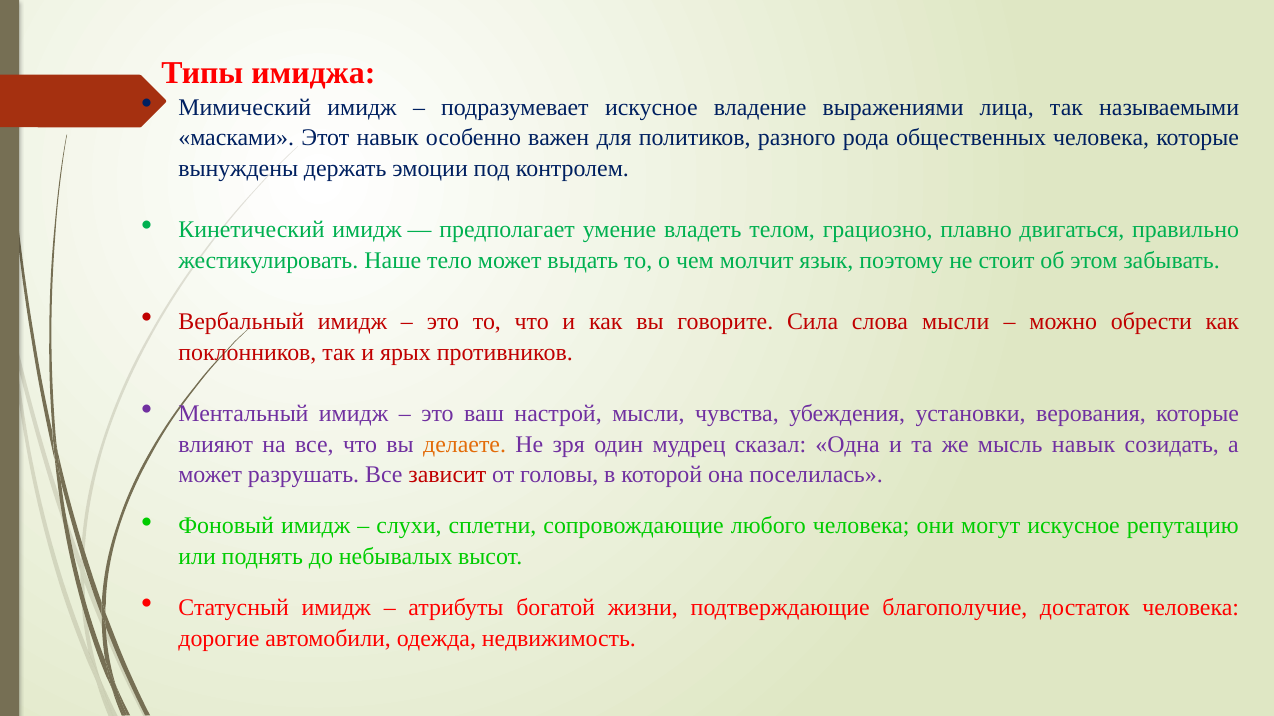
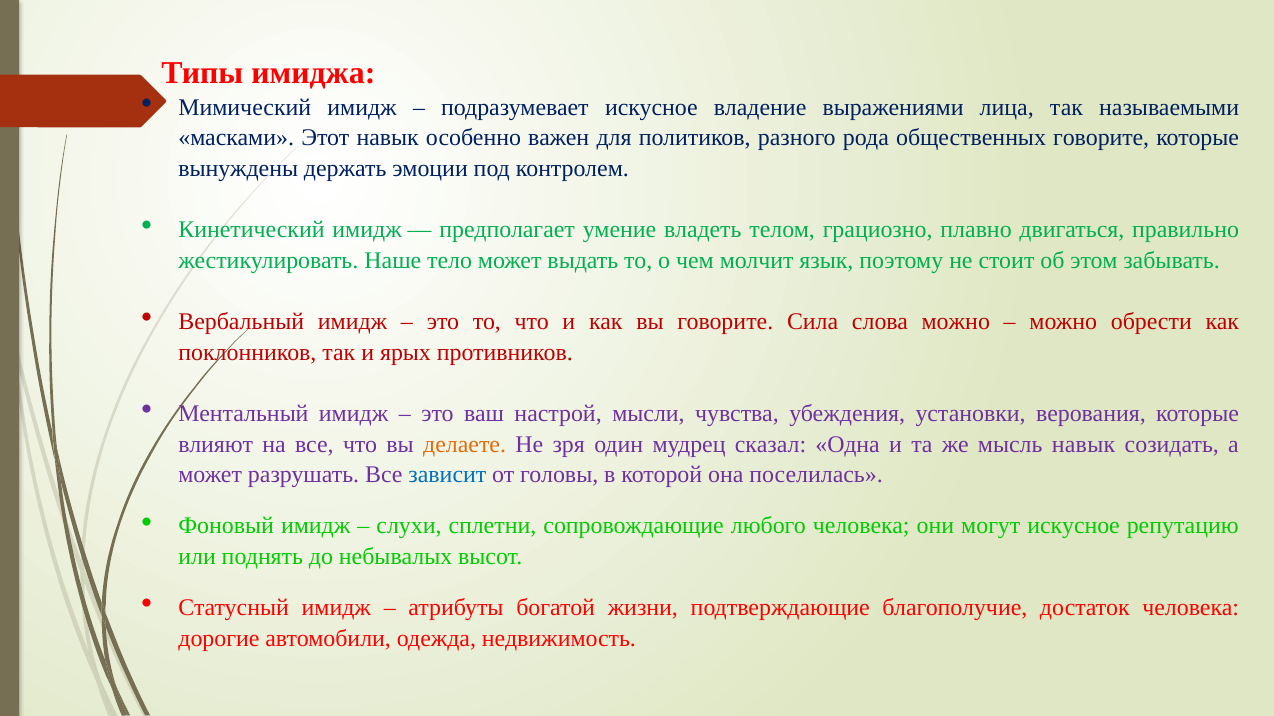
общественных человека: человека -> говорите
слова мысли: мысли -> можно
зависит colour: red -> blue
